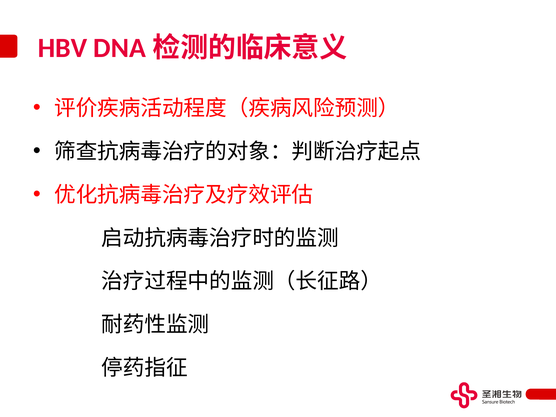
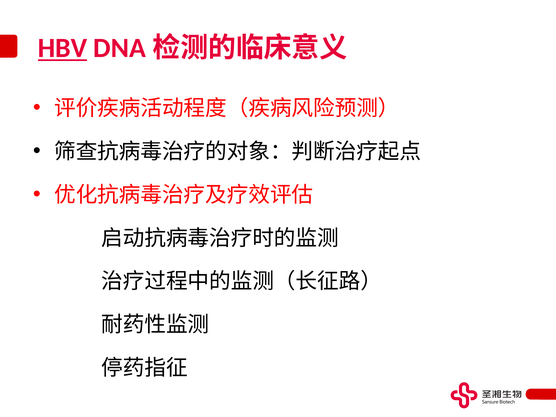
HBV underline: none -> present
